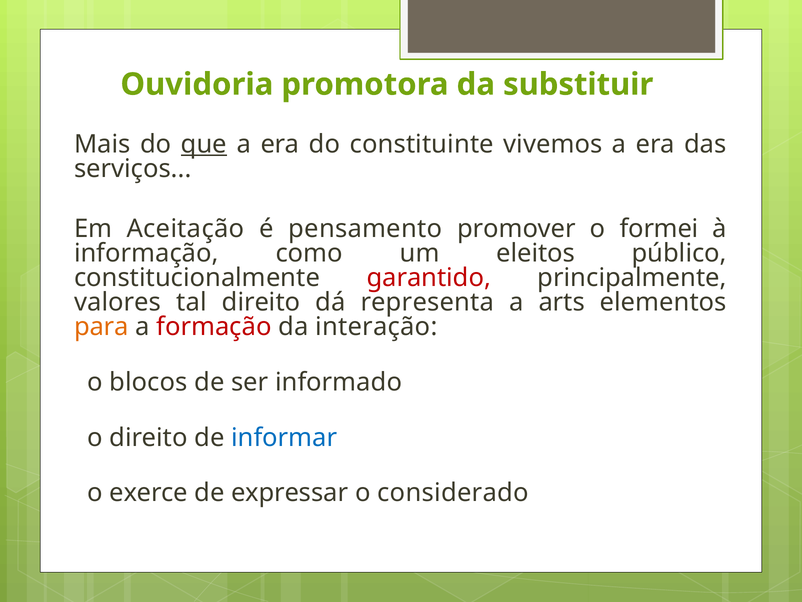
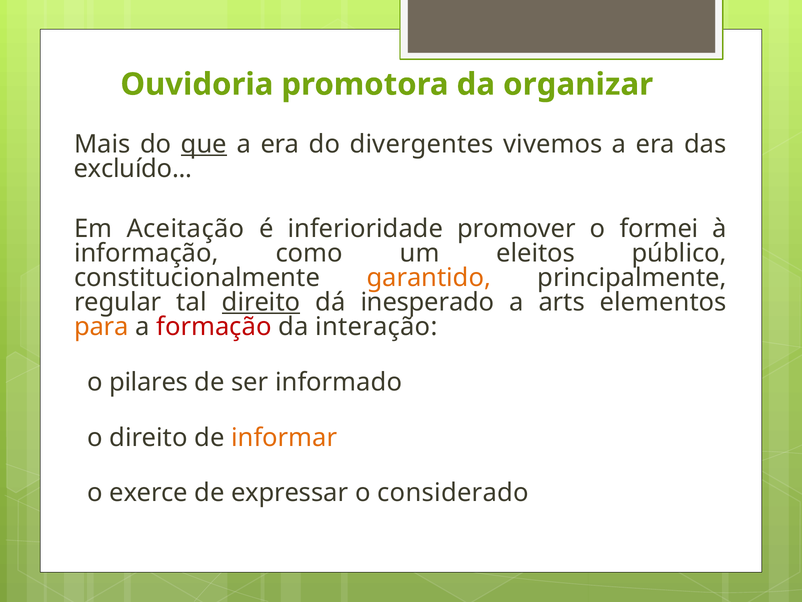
substituir: substituir -> organizar
constituinte: constituinte -> divergentes
serviços: serviços -> excluído
pensamento: pensamento -> inferioridade
garantido colour: red -> orange
valores: valores -> regular
direito at (261, 302) underline: none -> present
representa: representa -> inesperado
blocos: blocos -> pilares
informar colour: blue -> orange
